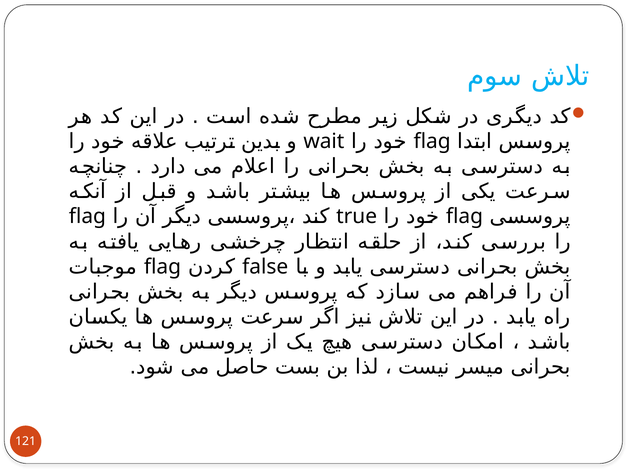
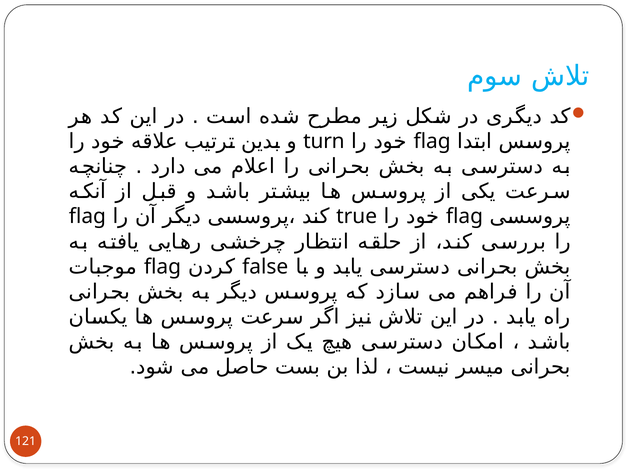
wait: wait -> turn
